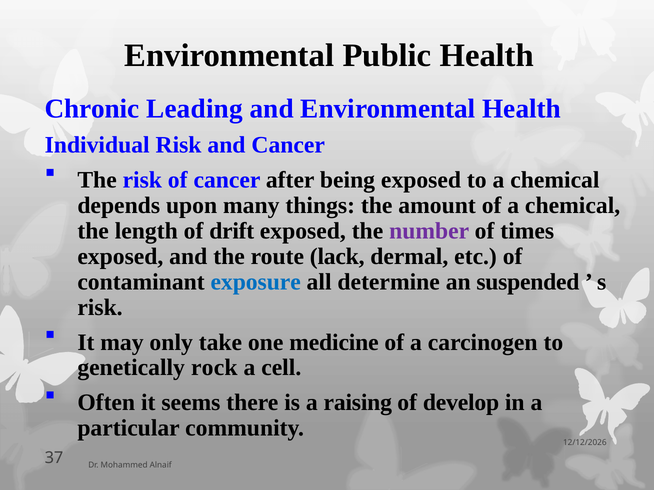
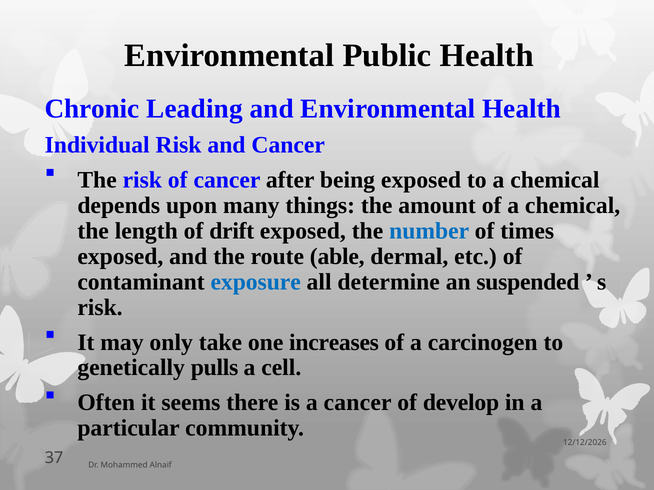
number colour: purple -> blue
lack: lack -> able
medicine: medicine -> increases
rock: rock -> pulls
a raising: raising -> cancer
